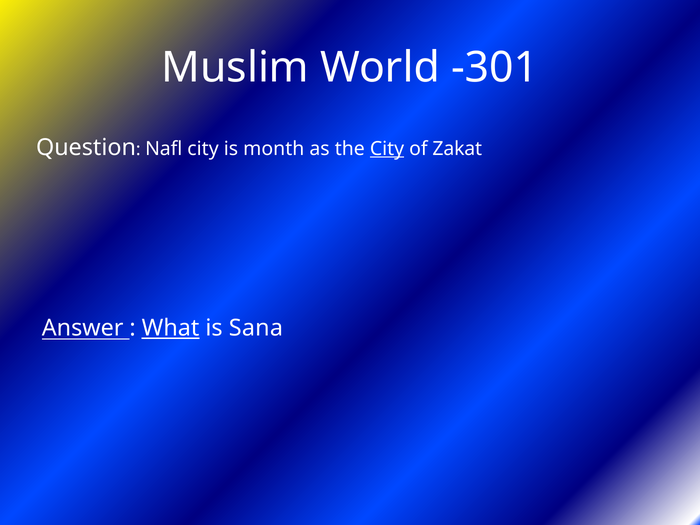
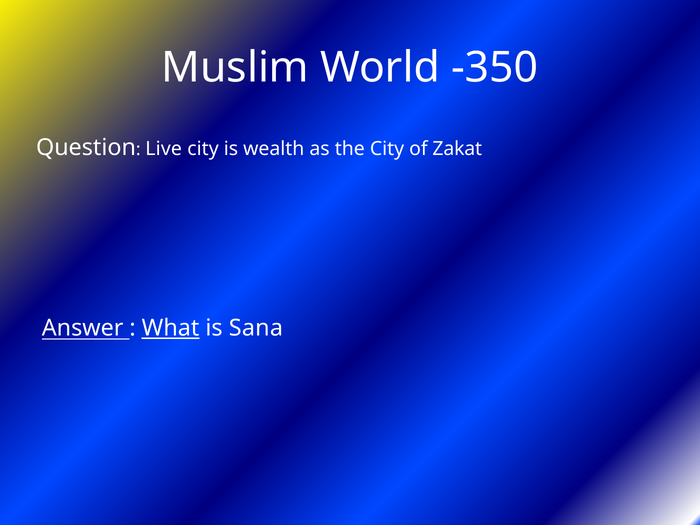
-301: -301 -> -350
Nafl: Nafl -> Live
month: month -> wealth
City at (387, 149) underline: present -> none
